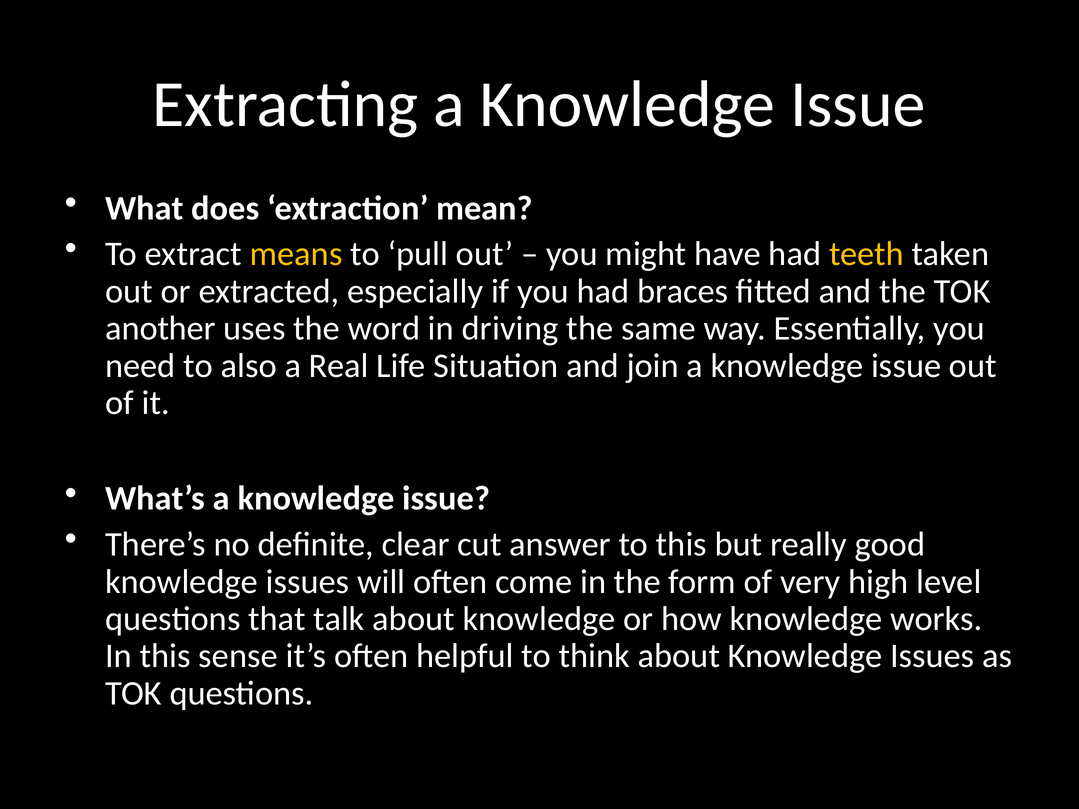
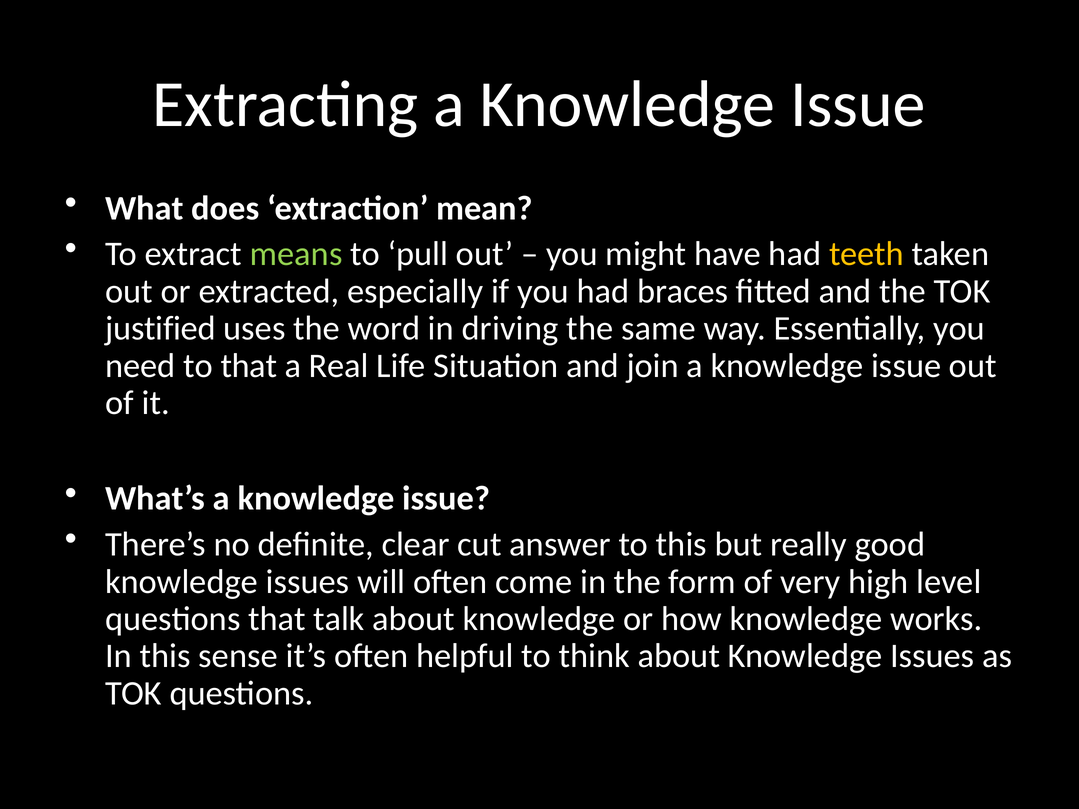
means colour: yellow -> light green
another: another -> justified
to also: also -> that
